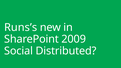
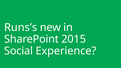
2009: 2009 -> 2015
Distributed: Distributed -> Experience
